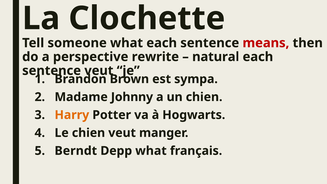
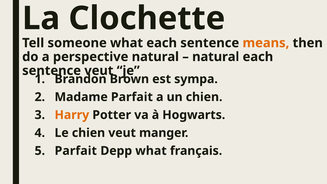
means colour: red -> orange
perspective rewrite: rewrite -> natural
Madame Johnny: Johnny -> Parfait
Berndt at (76, 151): Berndt -> Parfait
